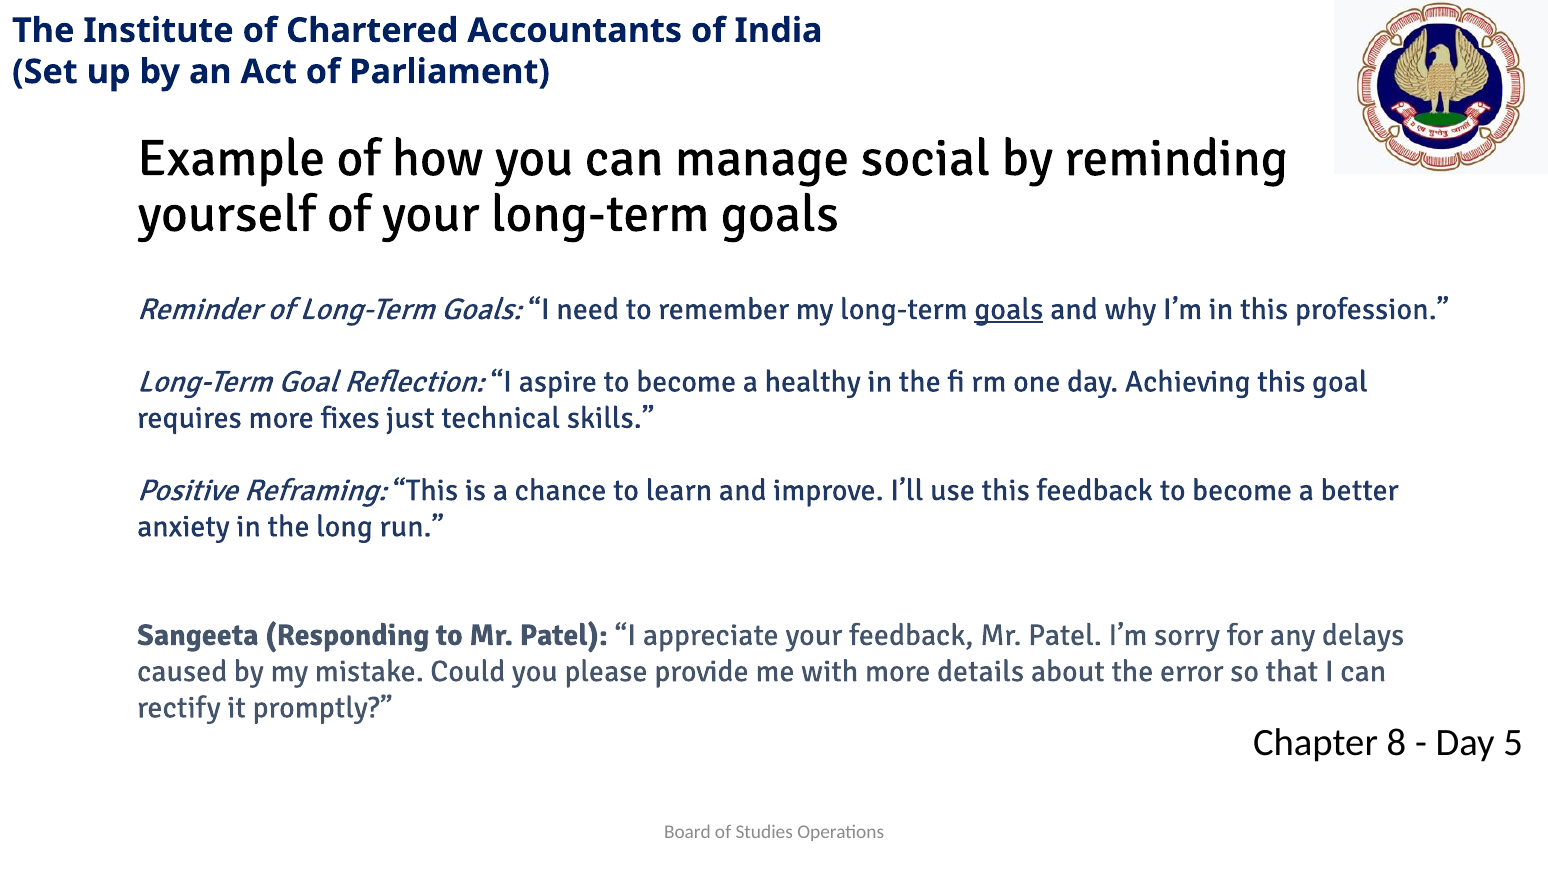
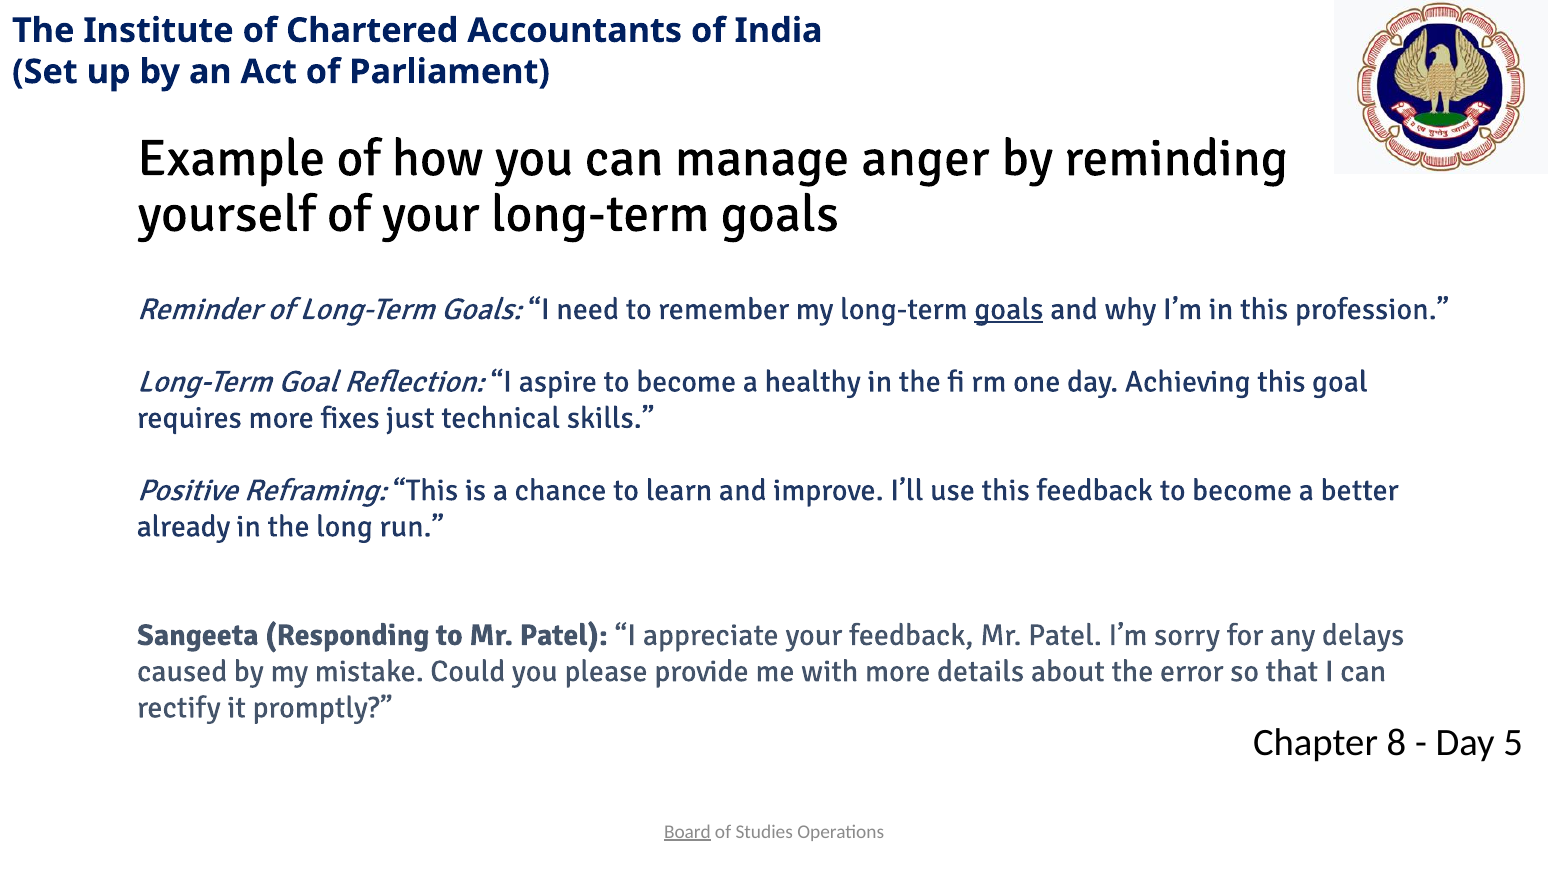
social: social -> anger
anxiety: anxiety -> already
Board underline: none -> present
